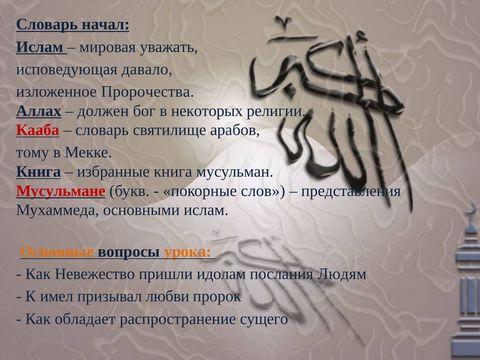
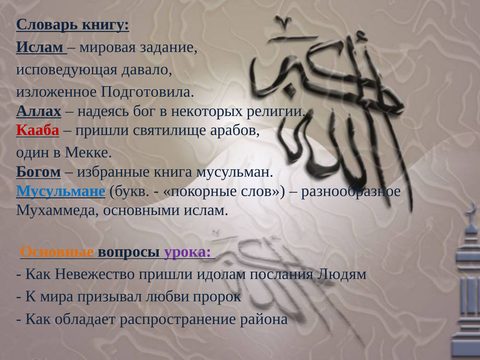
начал: начал -> книгу
уважать: уважать -> задание
Пророчества: Пророчества -> Подготовила
должен: должен -> надеясь
словарь at (102, 130): словарь -> пришли
тому: тому -> один
Книга at (39, 172): Книга -> Богом
Мусульмане colour: red -> blue
представления: представления -> разнообразное
урока colour: orange -> purple
имел: имел -> мира
сущего: сущего -> района
